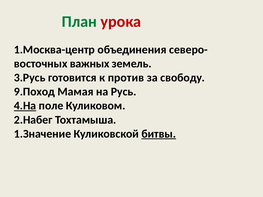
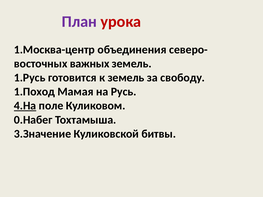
План colour: green -> purple
3.Русь: 3.Русь -> 1.Русь
к против: против -> земель
9.Поход: 9.Поход -> 1.Поход
2.Набег: 2.Набег -> 0.Набег
1.Значение: 1.Значение -> 3.Значение
битвы underline: present -> none
